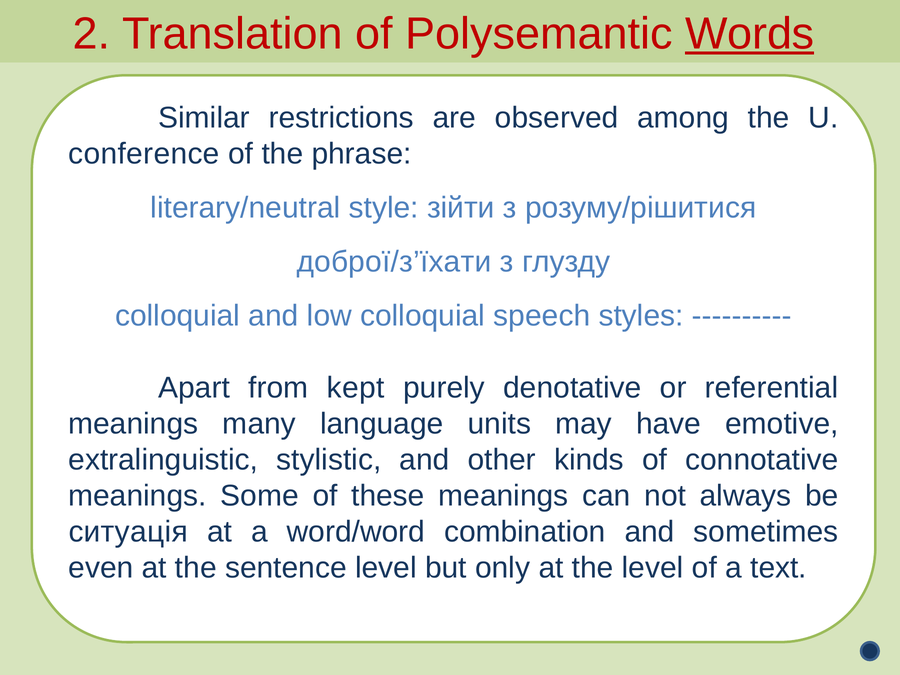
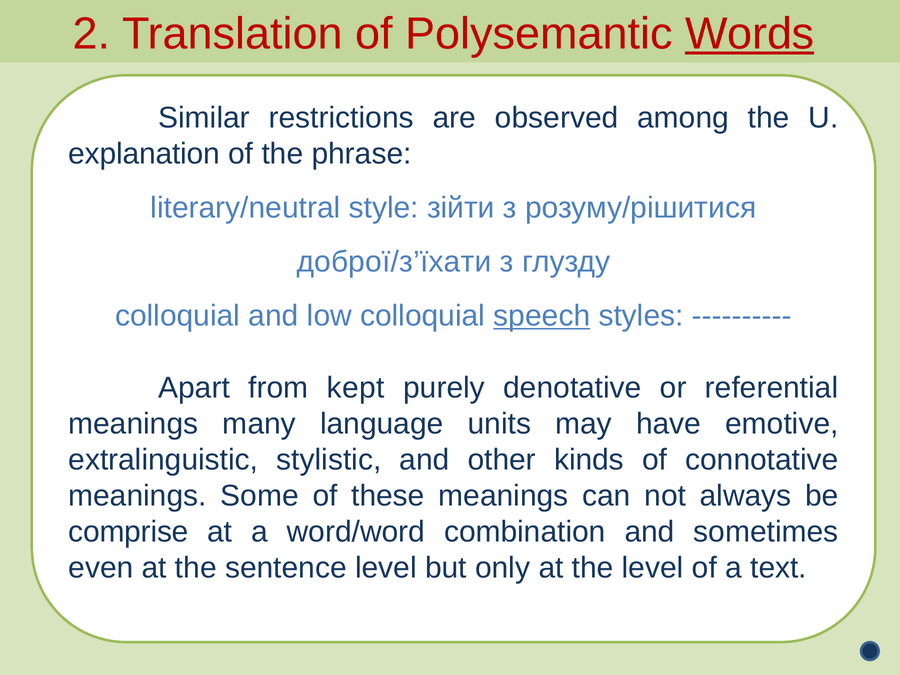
conference: conference -> explanation
speech underline: none -> present
ситуація: ситуація -> comprise
